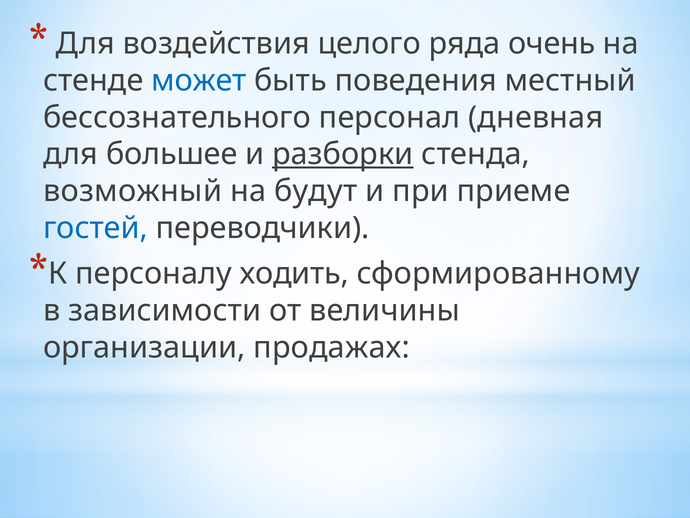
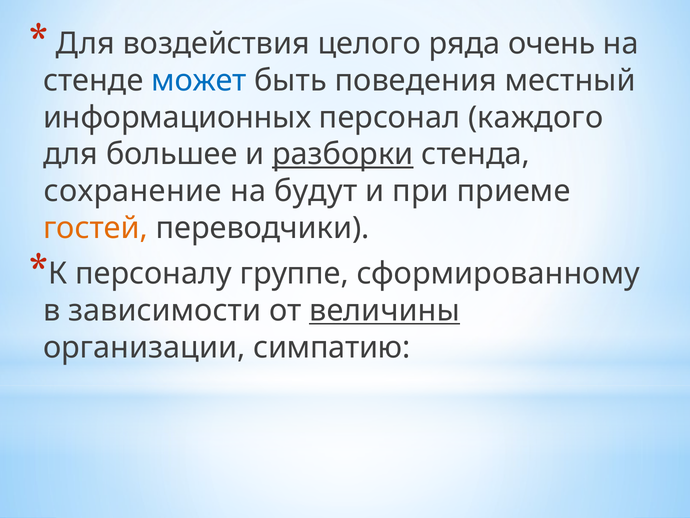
бессознательного: бессознательного -> информационных
дневная: дневная -> каждого
возможный: возможный -> сохранение
гостей colour: blue -> orange
ходить: ходить -> группе
величины underline: none -> present
продажах: продажах -> симпатию
